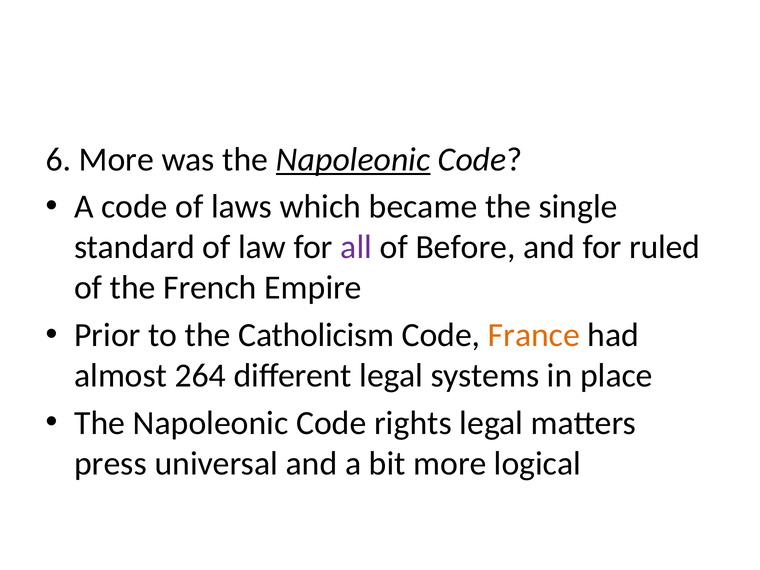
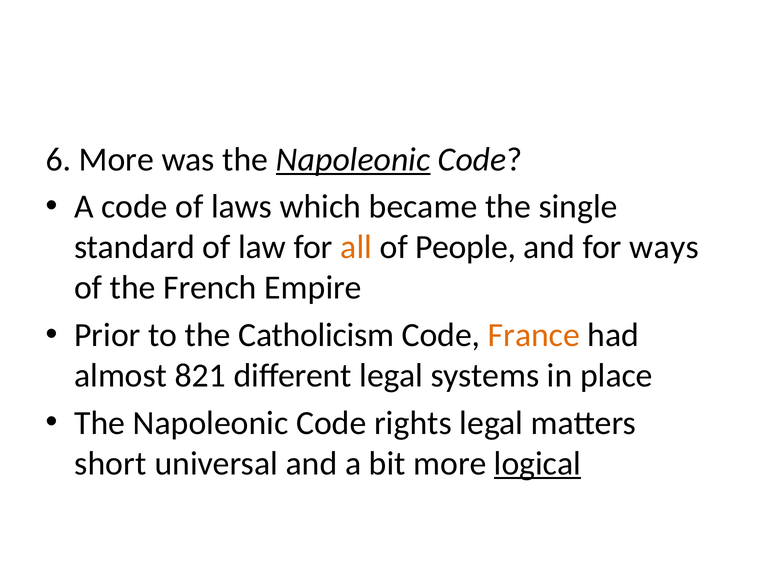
all colour: purple -> orange
Before: Before -> People
ruled: ruled -> ways
264: 264 -> 821
press: press -> short
logical underline: none -> present
